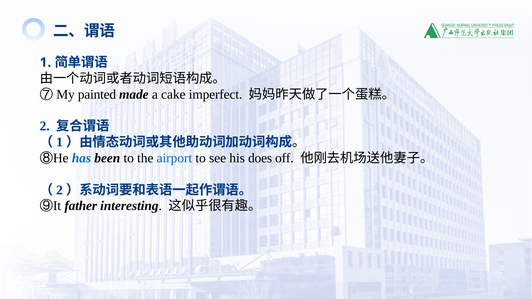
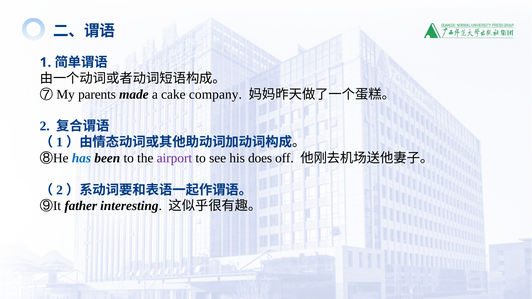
painted: painted -> parents
imperfect: imperfect -> company
airport colour: blue -> purple
